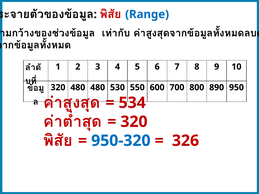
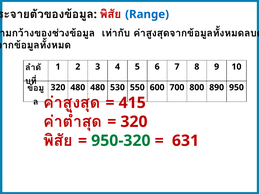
534: 534 -> 415
950-320 colour: blue -> green
326: 326 -> 631
